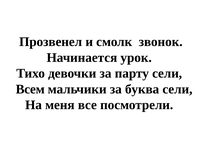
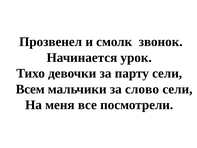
буква: буква -> слово
